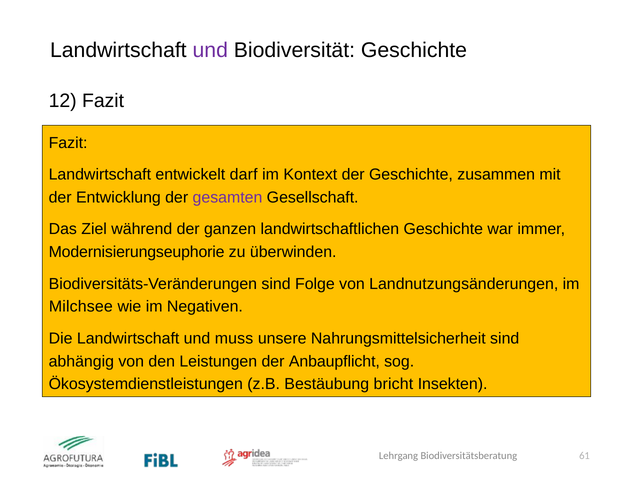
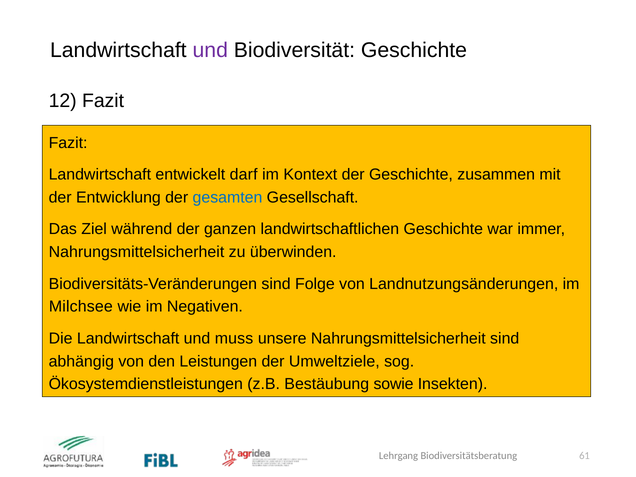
gesamten colour: purple -> blue
Modernisierungseuphorie at (137, 252): Modernisierungseuphorie -> Nahrungsmittelsicherheit
Anbaupflicht: Anbaupflicht -> Umweltziele
bricht: bricht -> sowie
